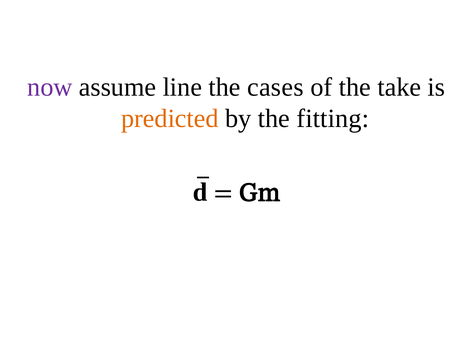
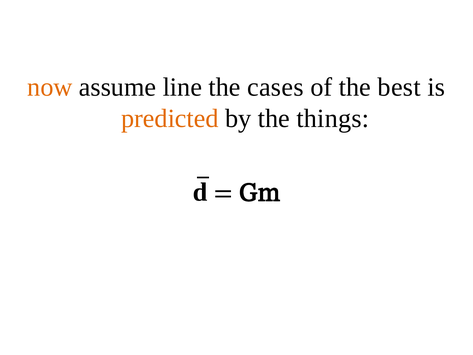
now colour: purple -> orange
take: take -> best
fitting: fitting -> things
